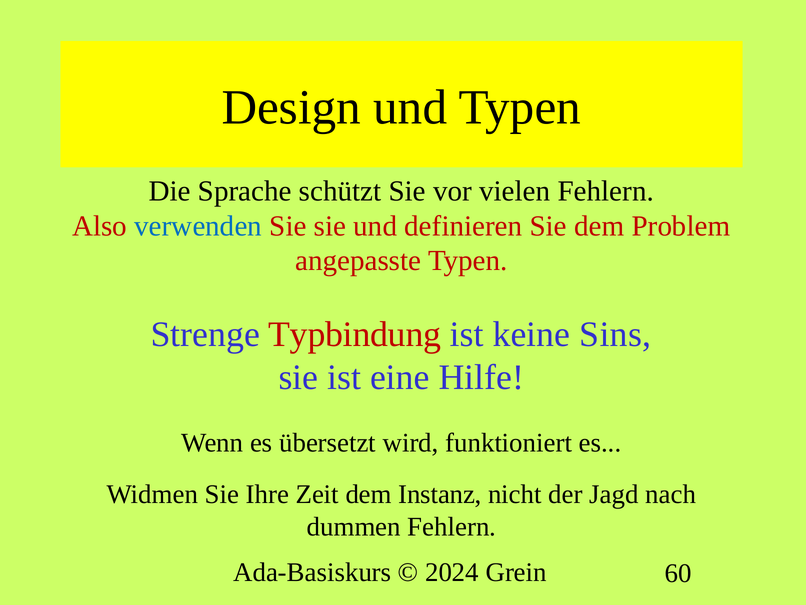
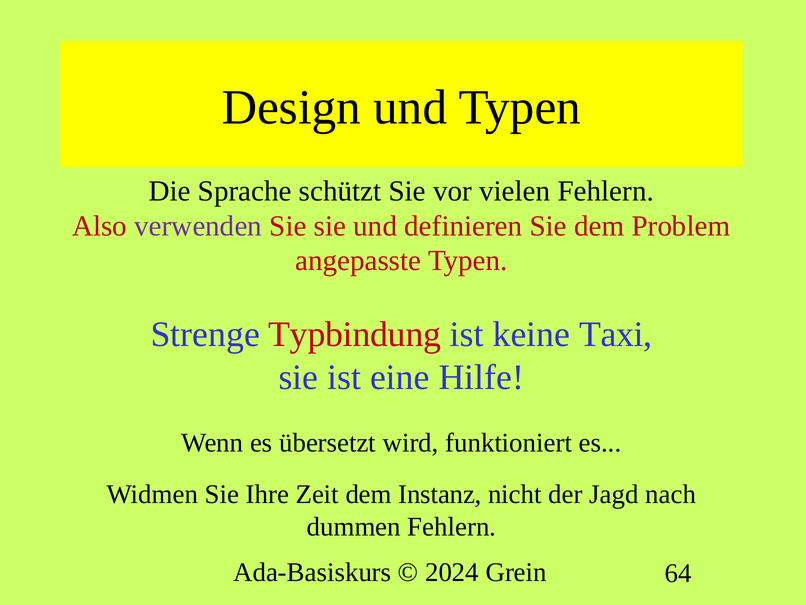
verwenden colour: blue -> purple
Sins: Sins -> Taxi
60: 60 -> 64
